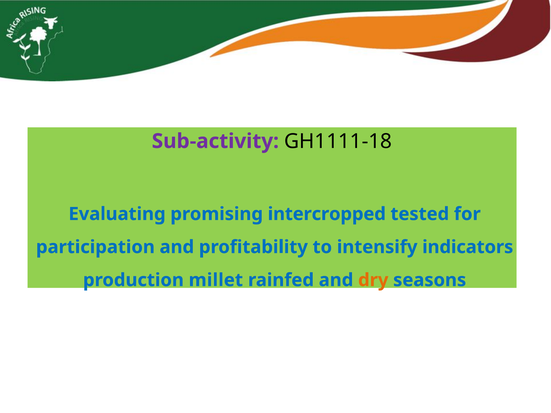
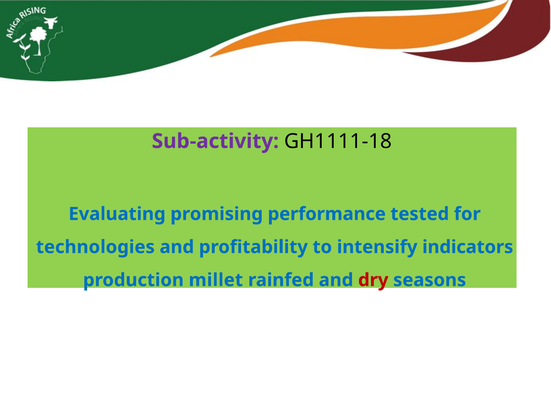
intercropped: intercropped -> performance
participation: participation -> technologies
dry colour: orange -> red
